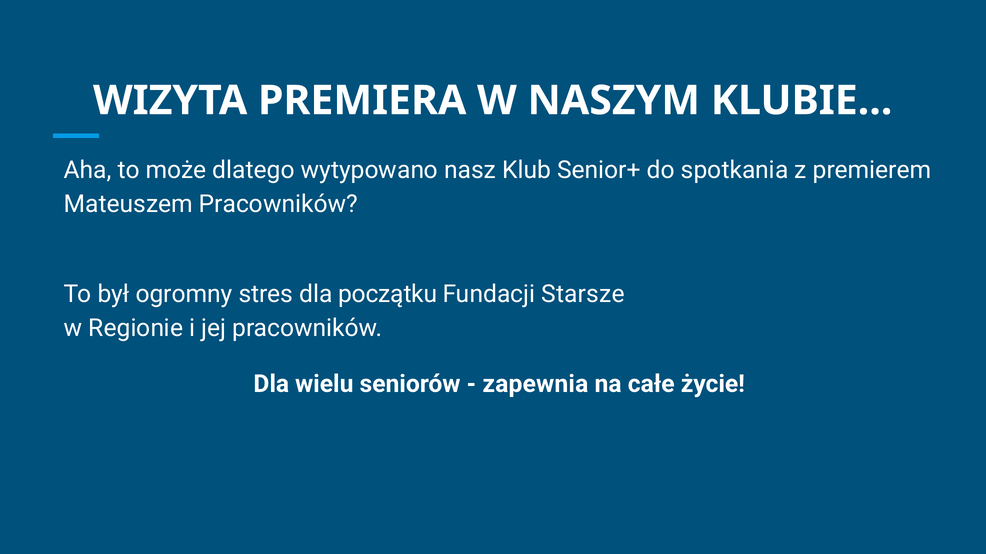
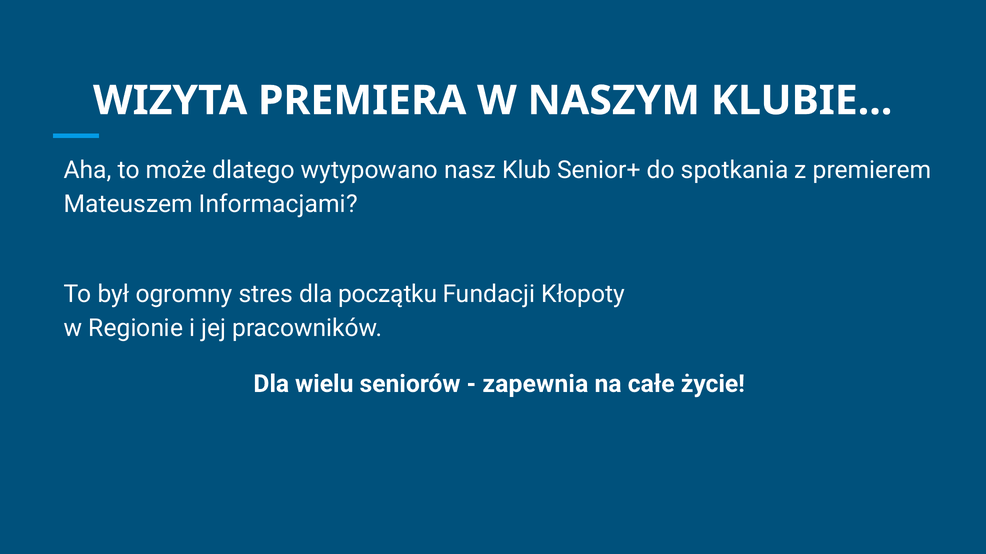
Mateuszem Pracowników: Pracowników -> Informacjami
Starsze: Starsze -> Kłopoty
